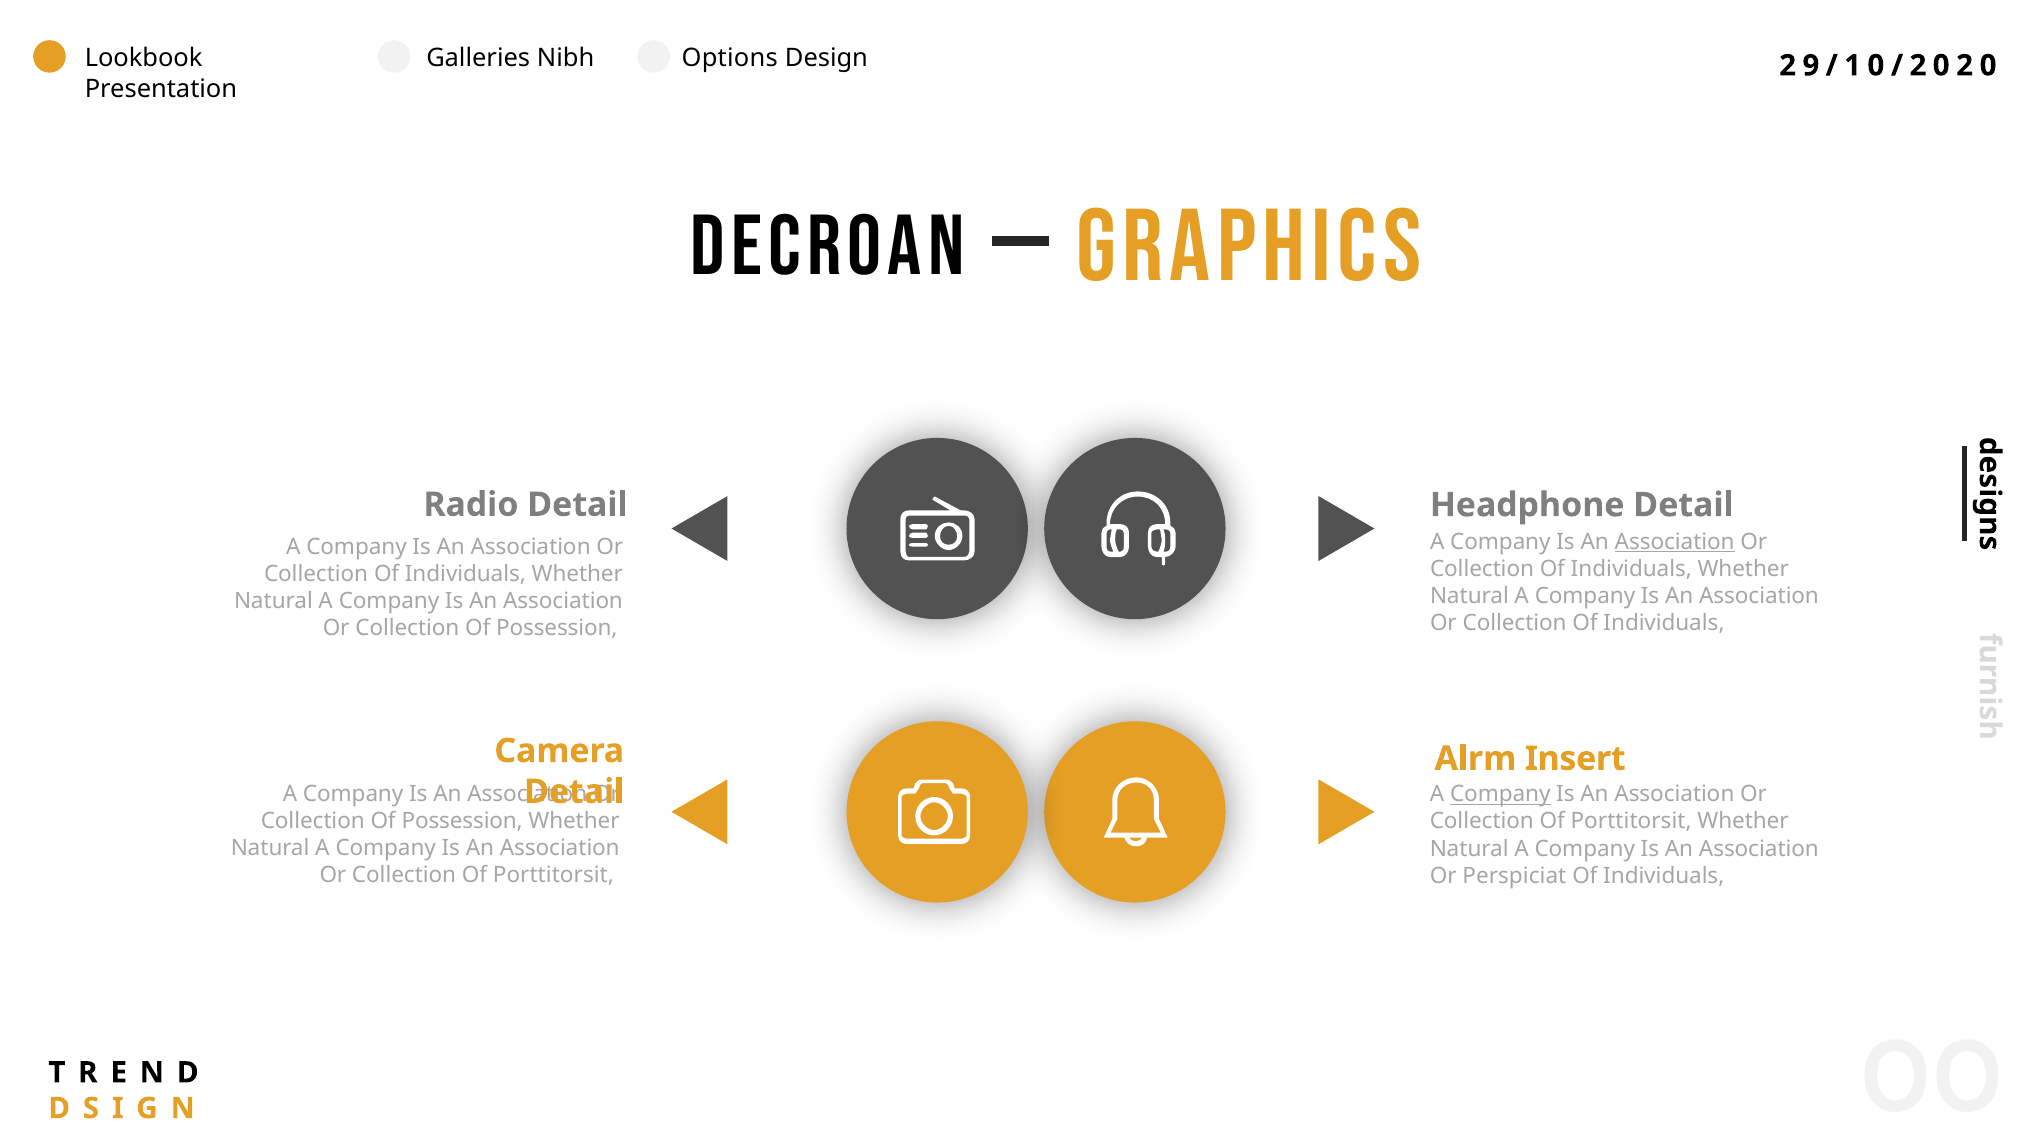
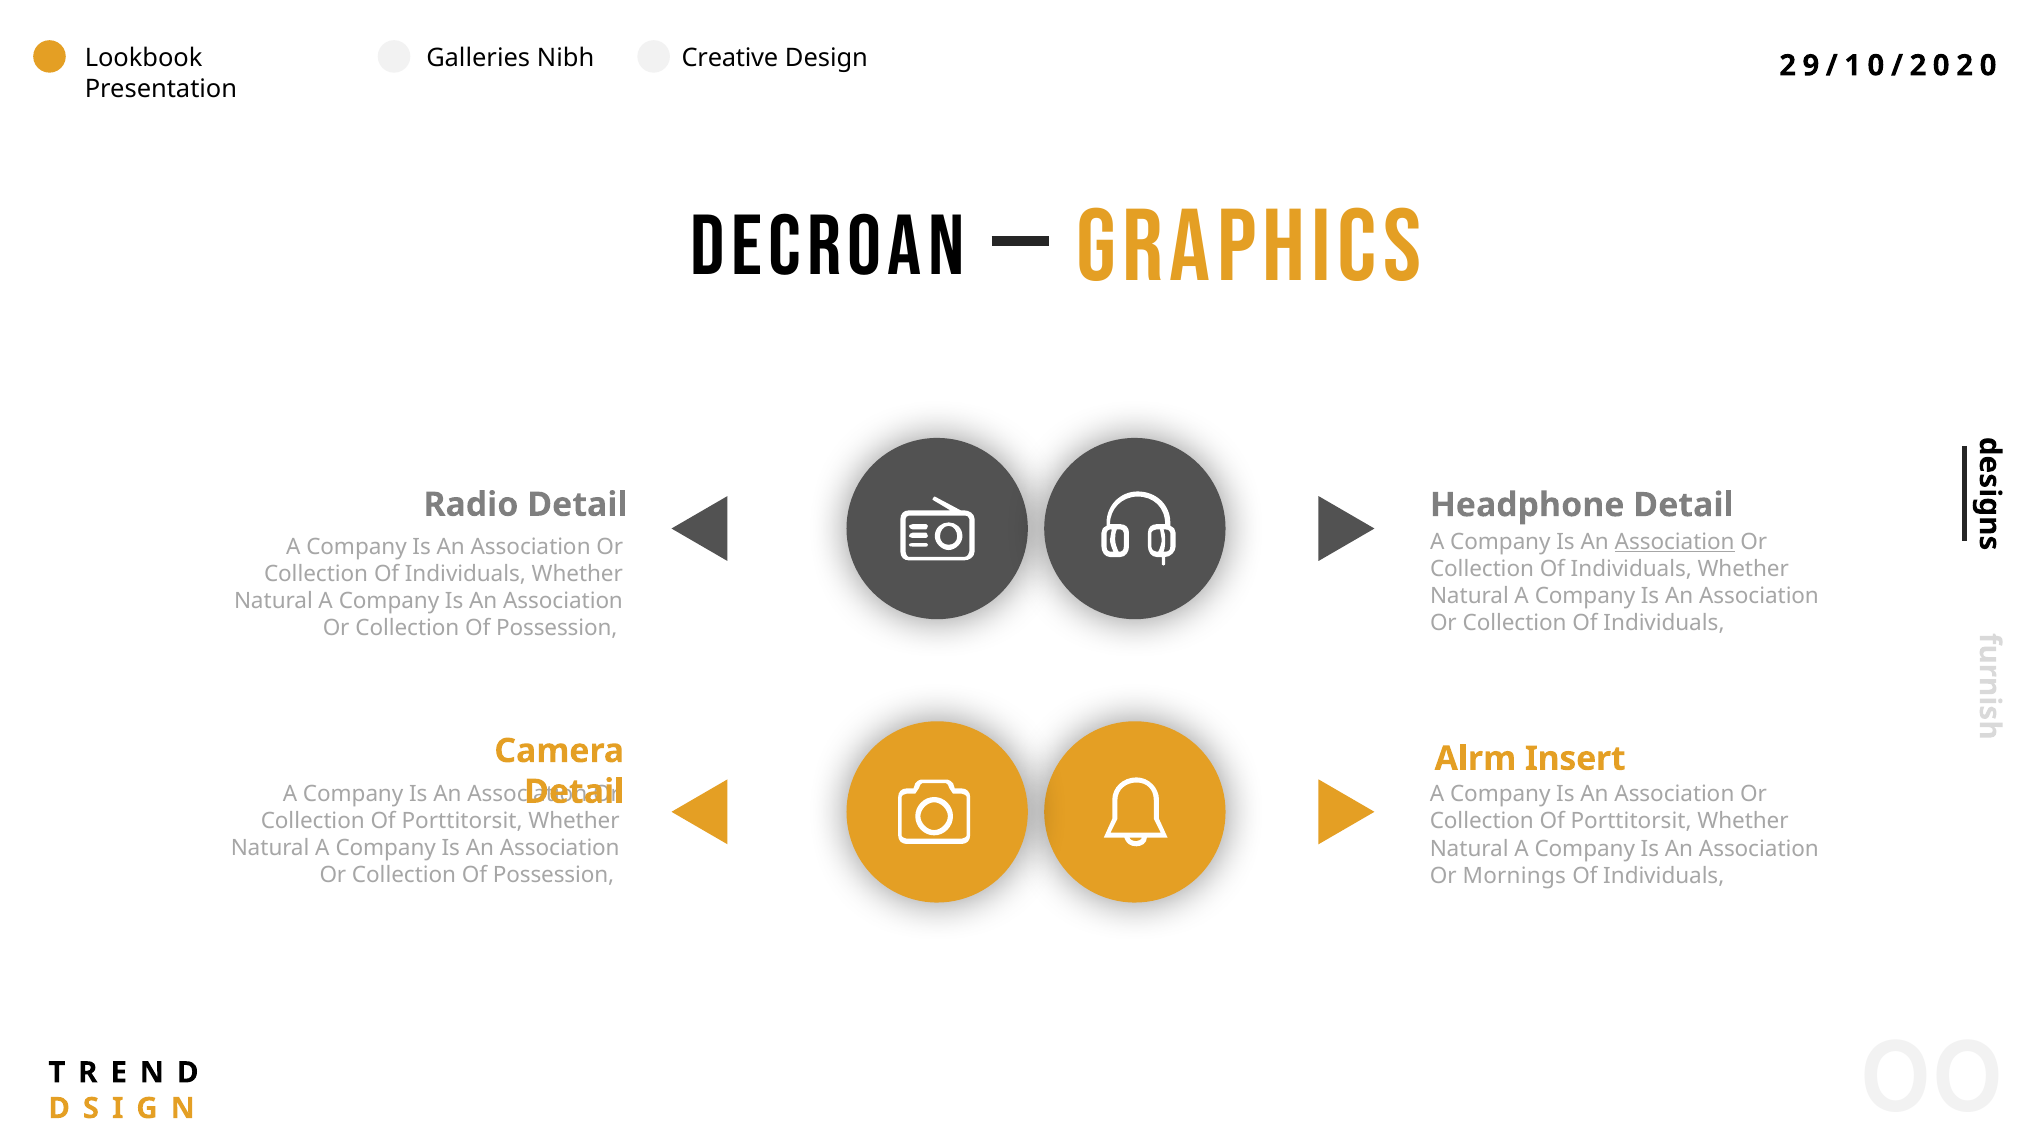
Options: Options -> Creative
Company at (1500, 795) underline: present -> none
Possession at (462, 821): Possession -> Porttitorsit
Porttitorsit at (553, 875): Porttitorsit -> Possession
Perspiciat: Perspiciat -> Mornings
